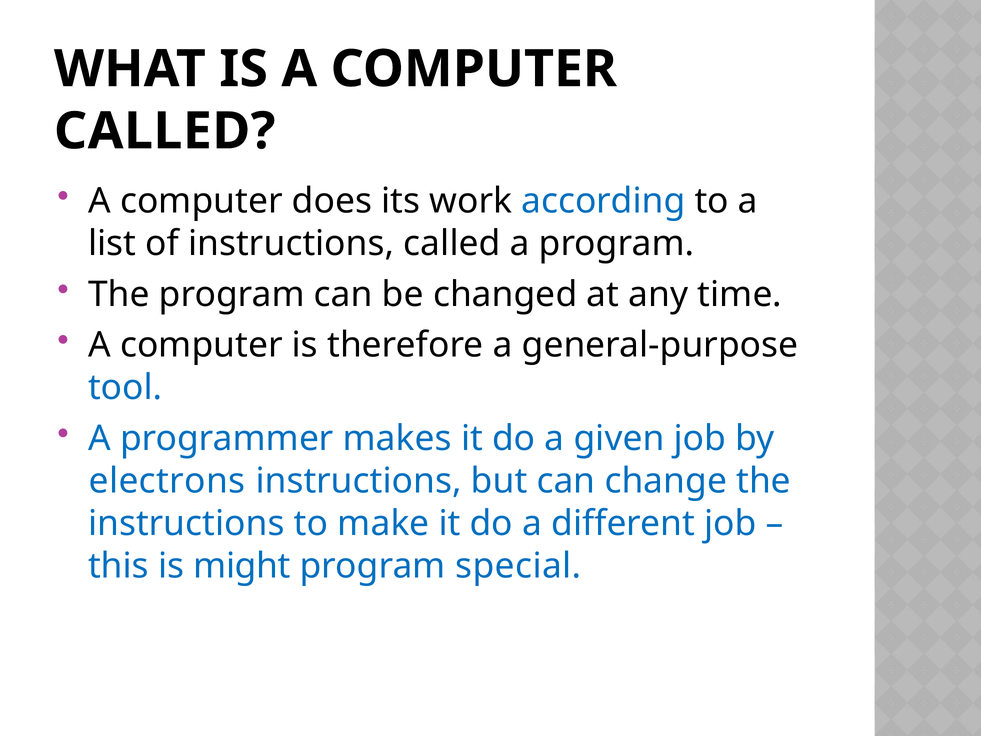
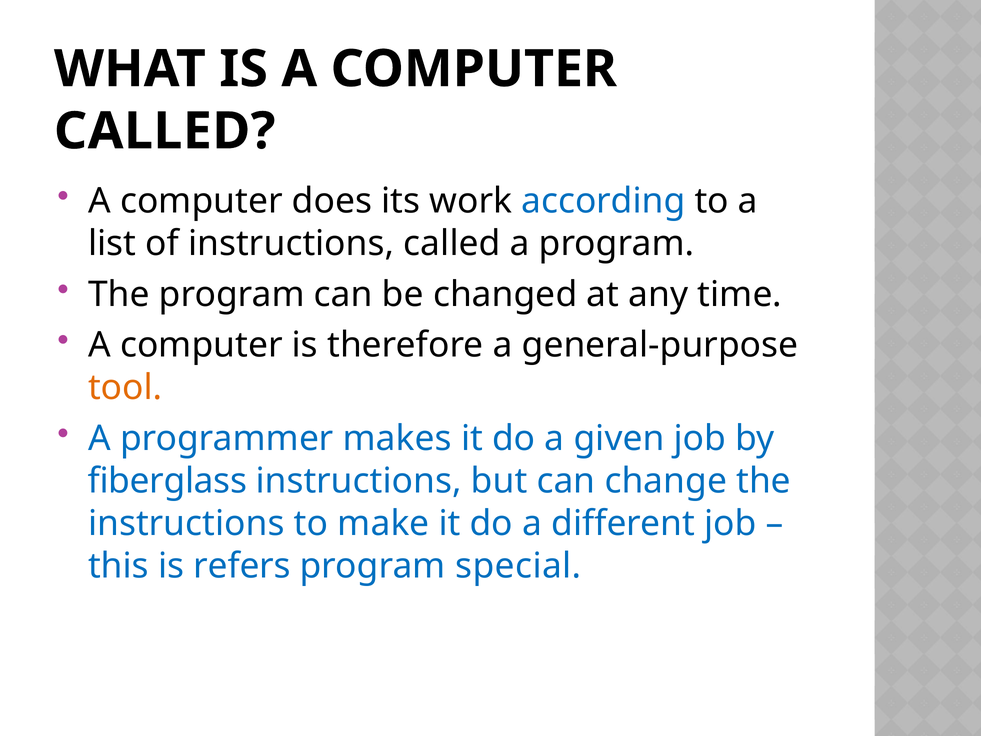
tool colour: blue -> orange
electrons: electrons -> fiberglass
might: might -> refers
